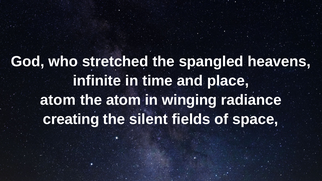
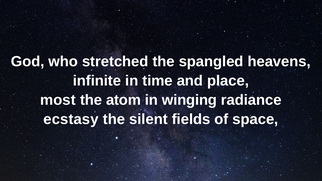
atom at (58, 100): atom -> most
creating: creating -> ecstasy
